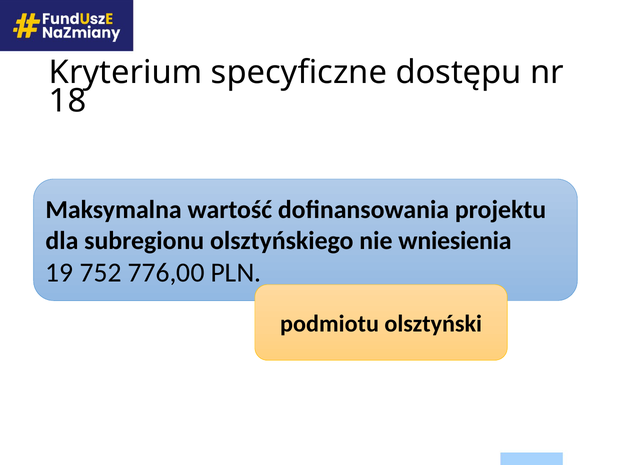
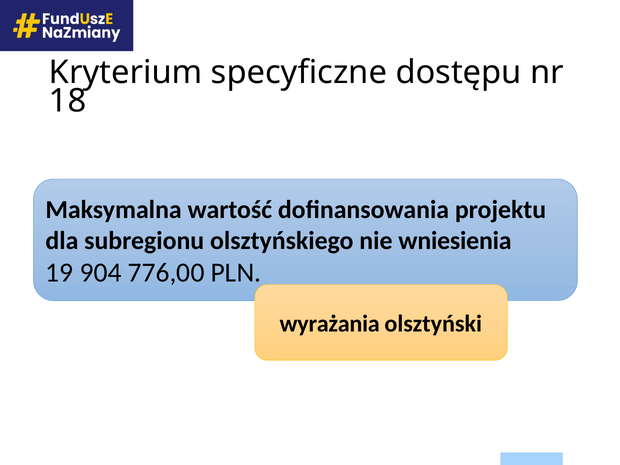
752: 752 -> 904
podmiotu: podmiotu -> wyrażania
